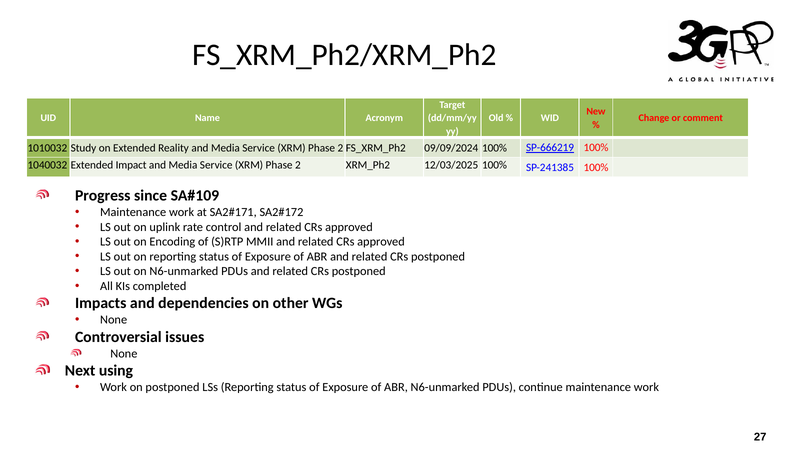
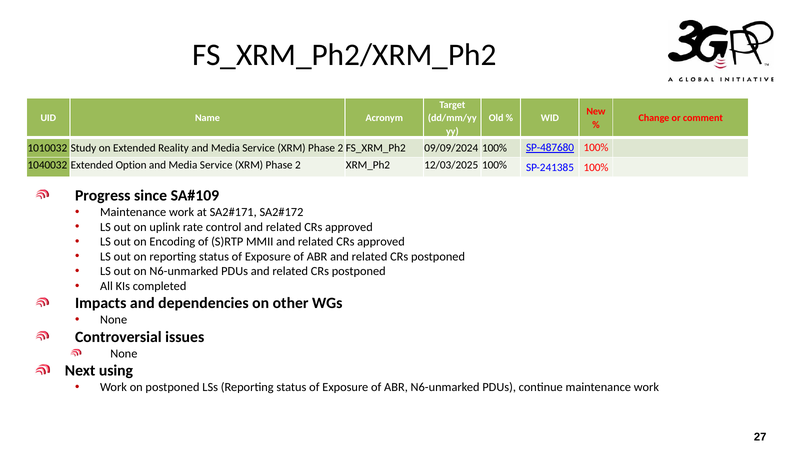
SP-666219: SP-666219 -> SP-487680
Impact: Impact -> Option
